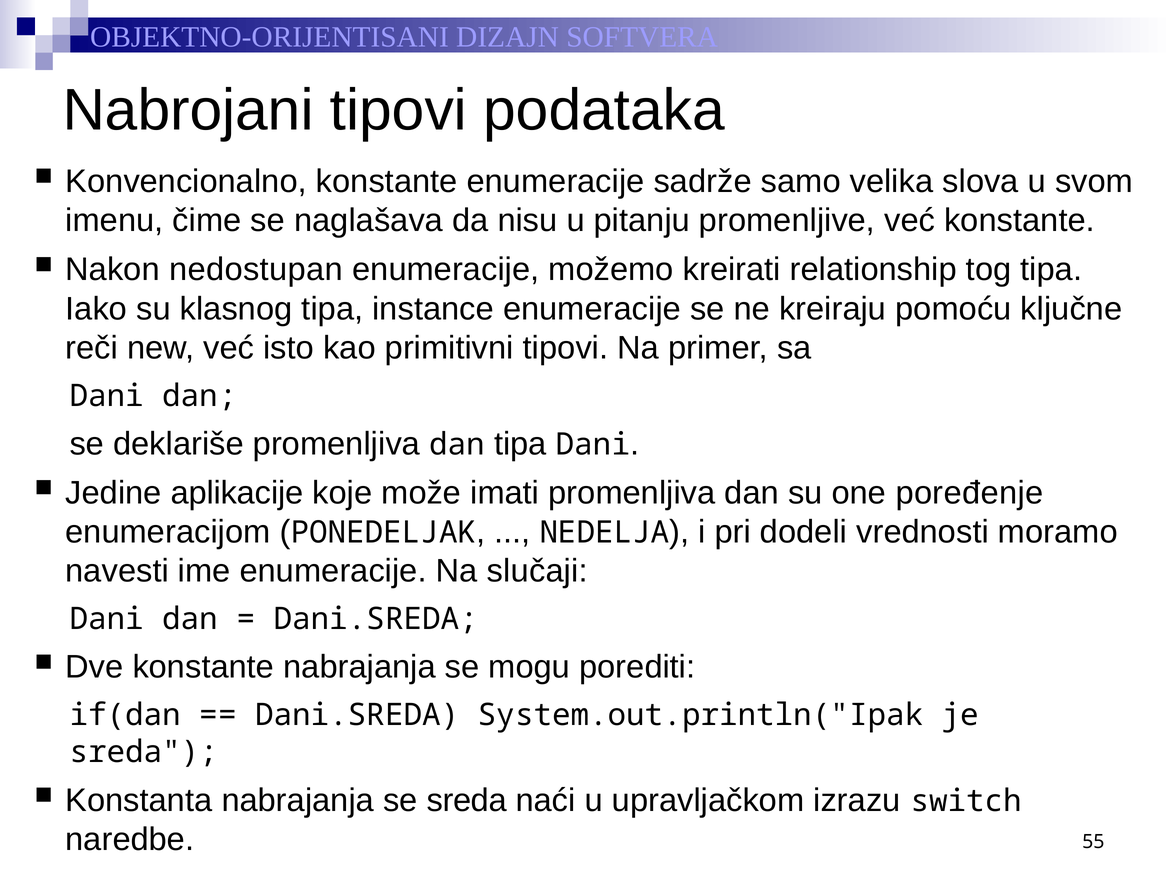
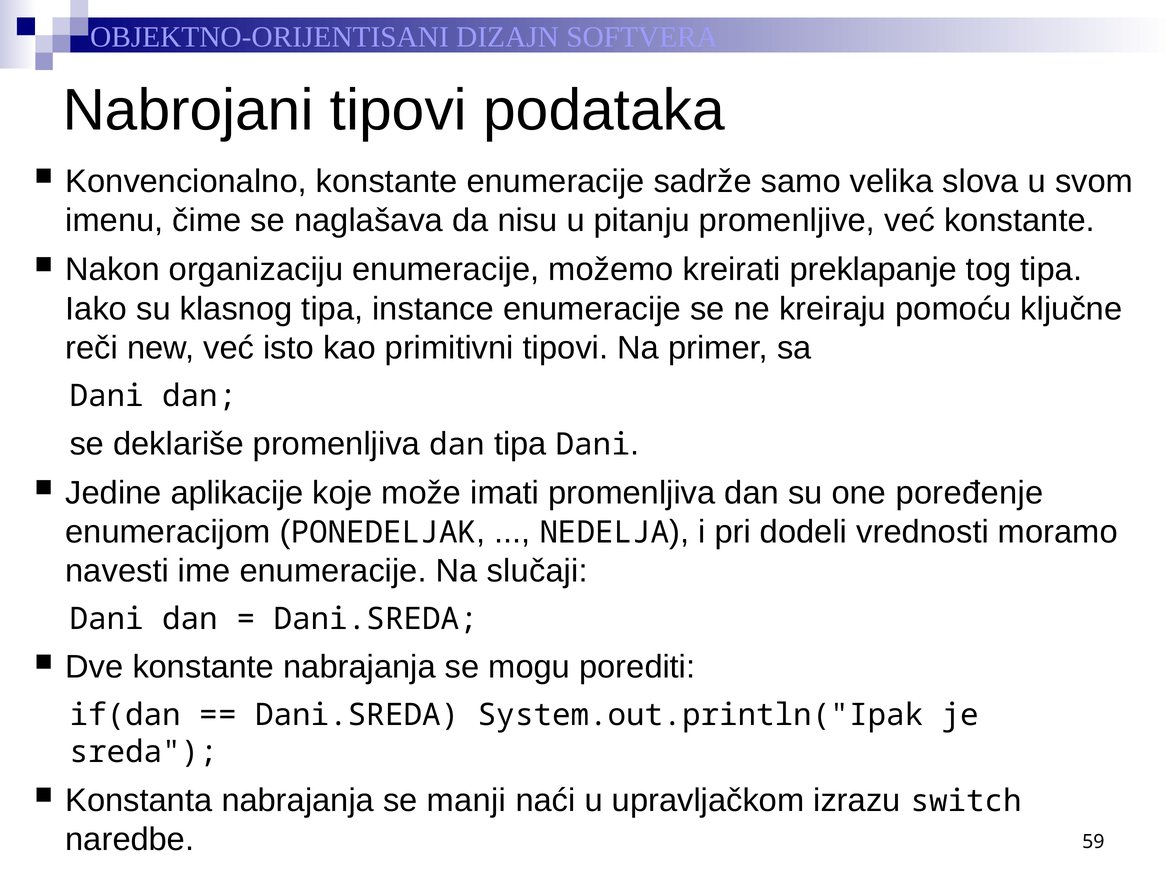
nedostupan: nedostupan -> organizaciju
relationship: relationship -> preklapanje
se sreda: sreda -> manji
55: 55 -> 59
